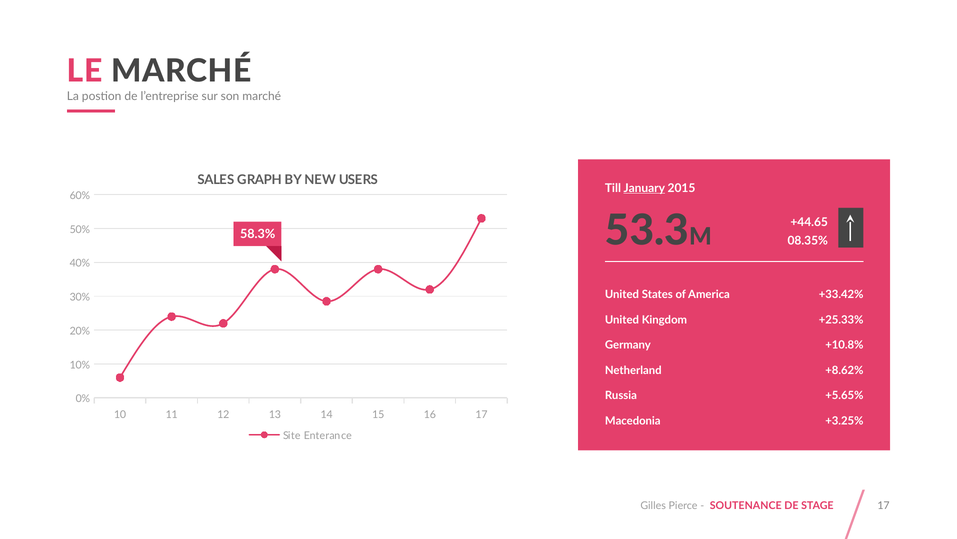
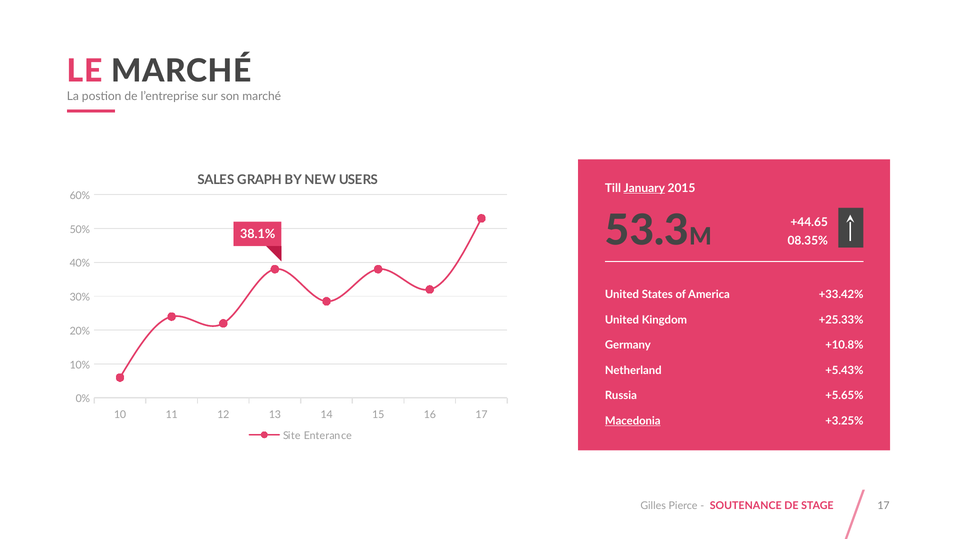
58.3%: 58.3% -> 38.1%
+8.62%: +8.62% -> +5.43%
Macedonia underline: none -> present
